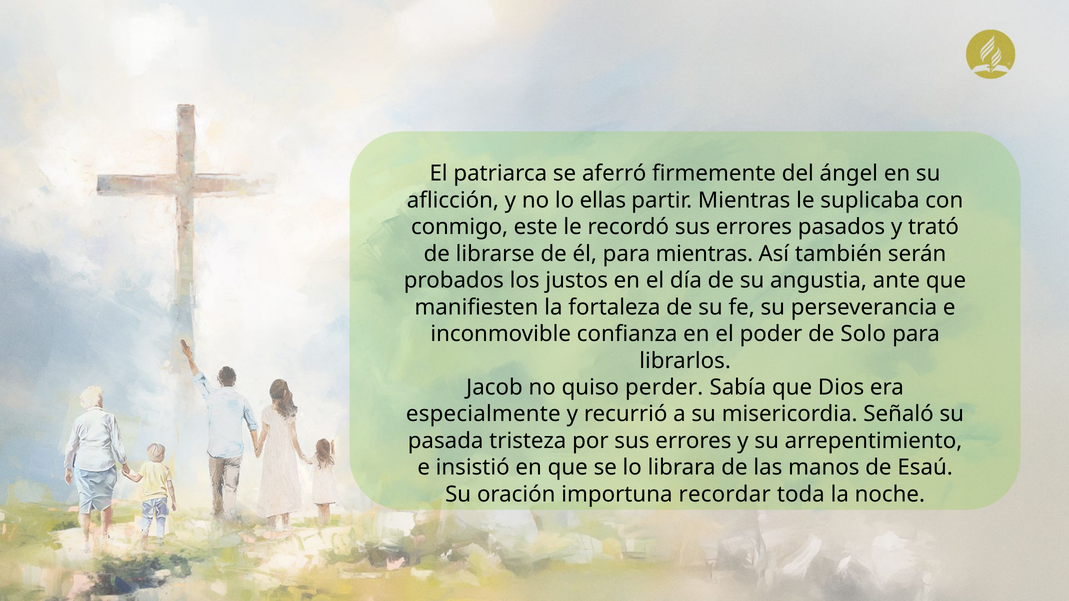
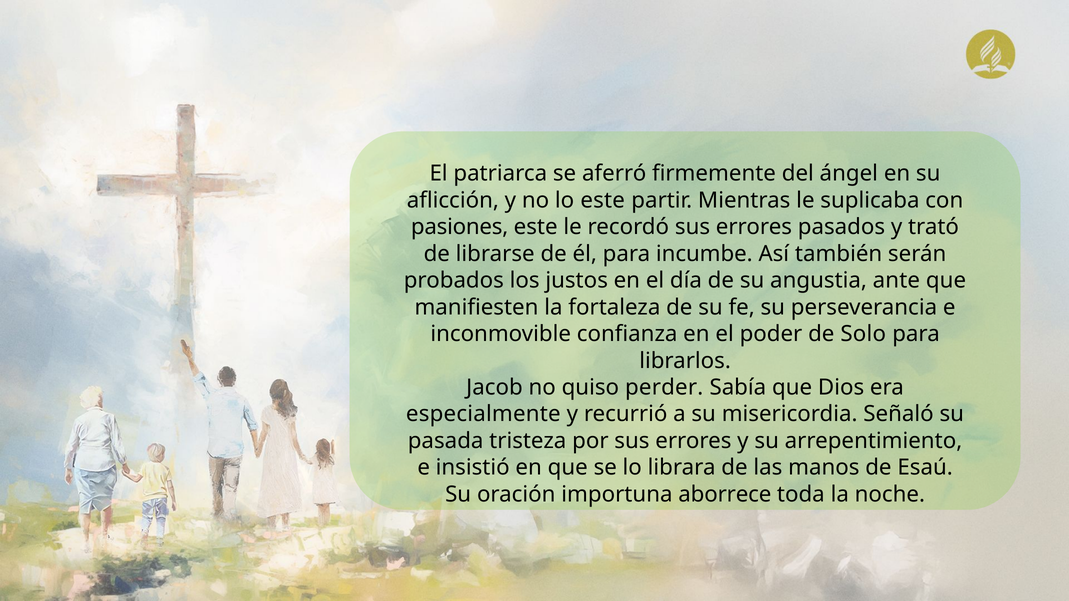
lo ellas: ellas -> este
conmigo: conmigo -> pasiones
para mientras: mientras -> incumbe
recordar: recordar -> aborrece
